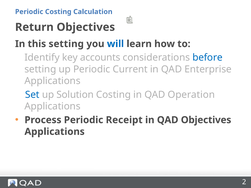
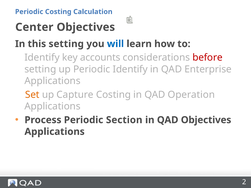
Return: Return -> Center
before colour: blue -> red
Periodic Current: Current -> Identify
Set colour: blue -> orange
Solution: Solution -> Capture
Receipt: Receipt -> Section
